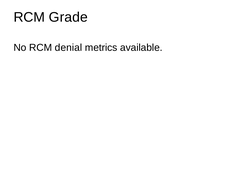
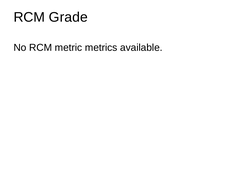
denial: denial -> metric
